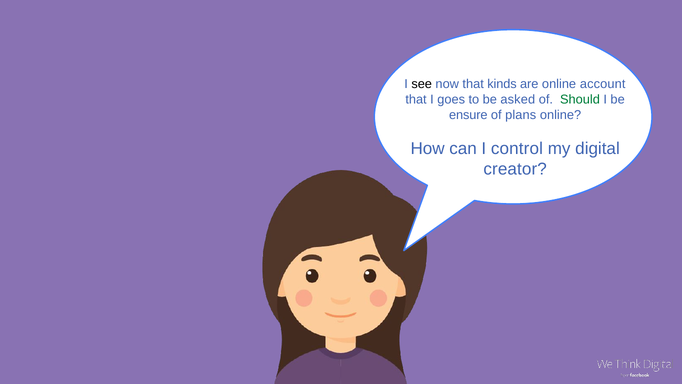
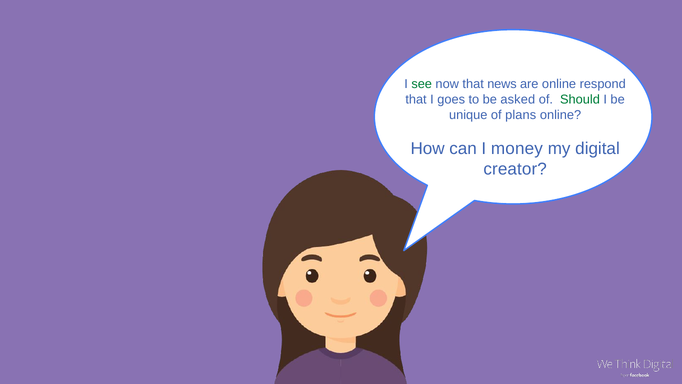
see colour: black -> green
kinds: kinds -> news
account: account -> respond
ensure: ensure -> unique
control: control -> money
